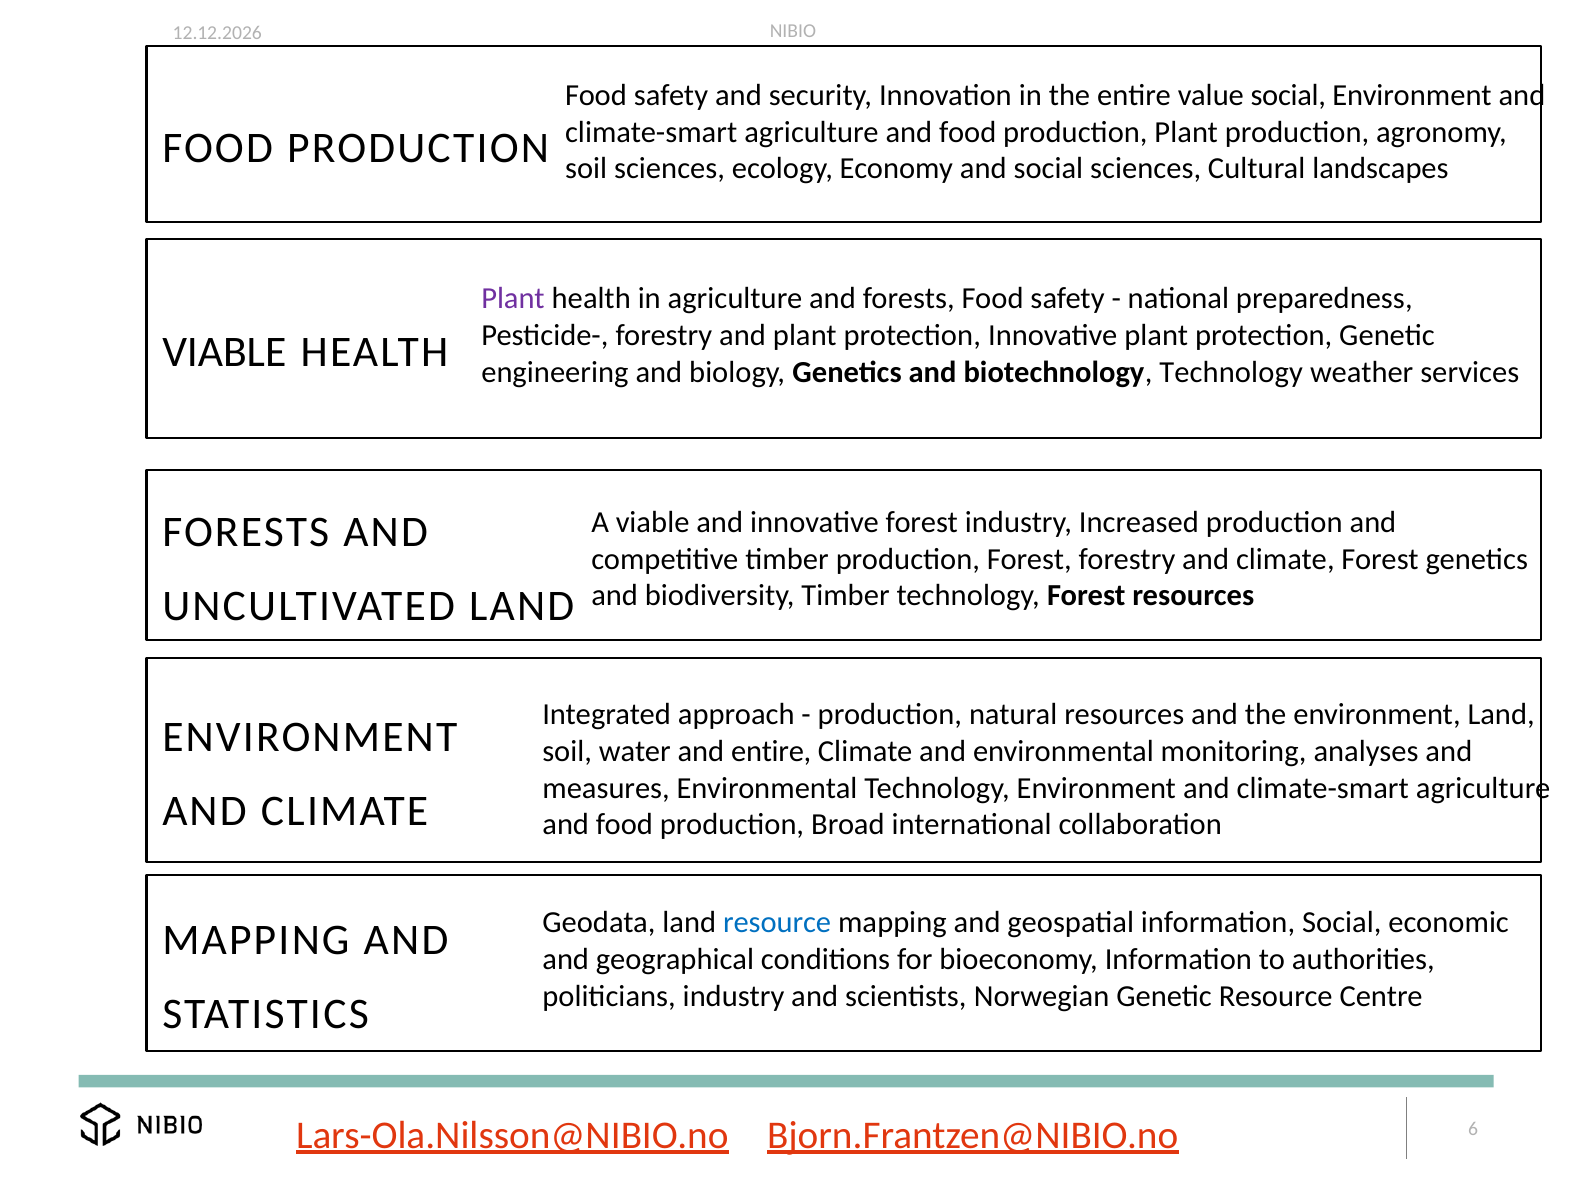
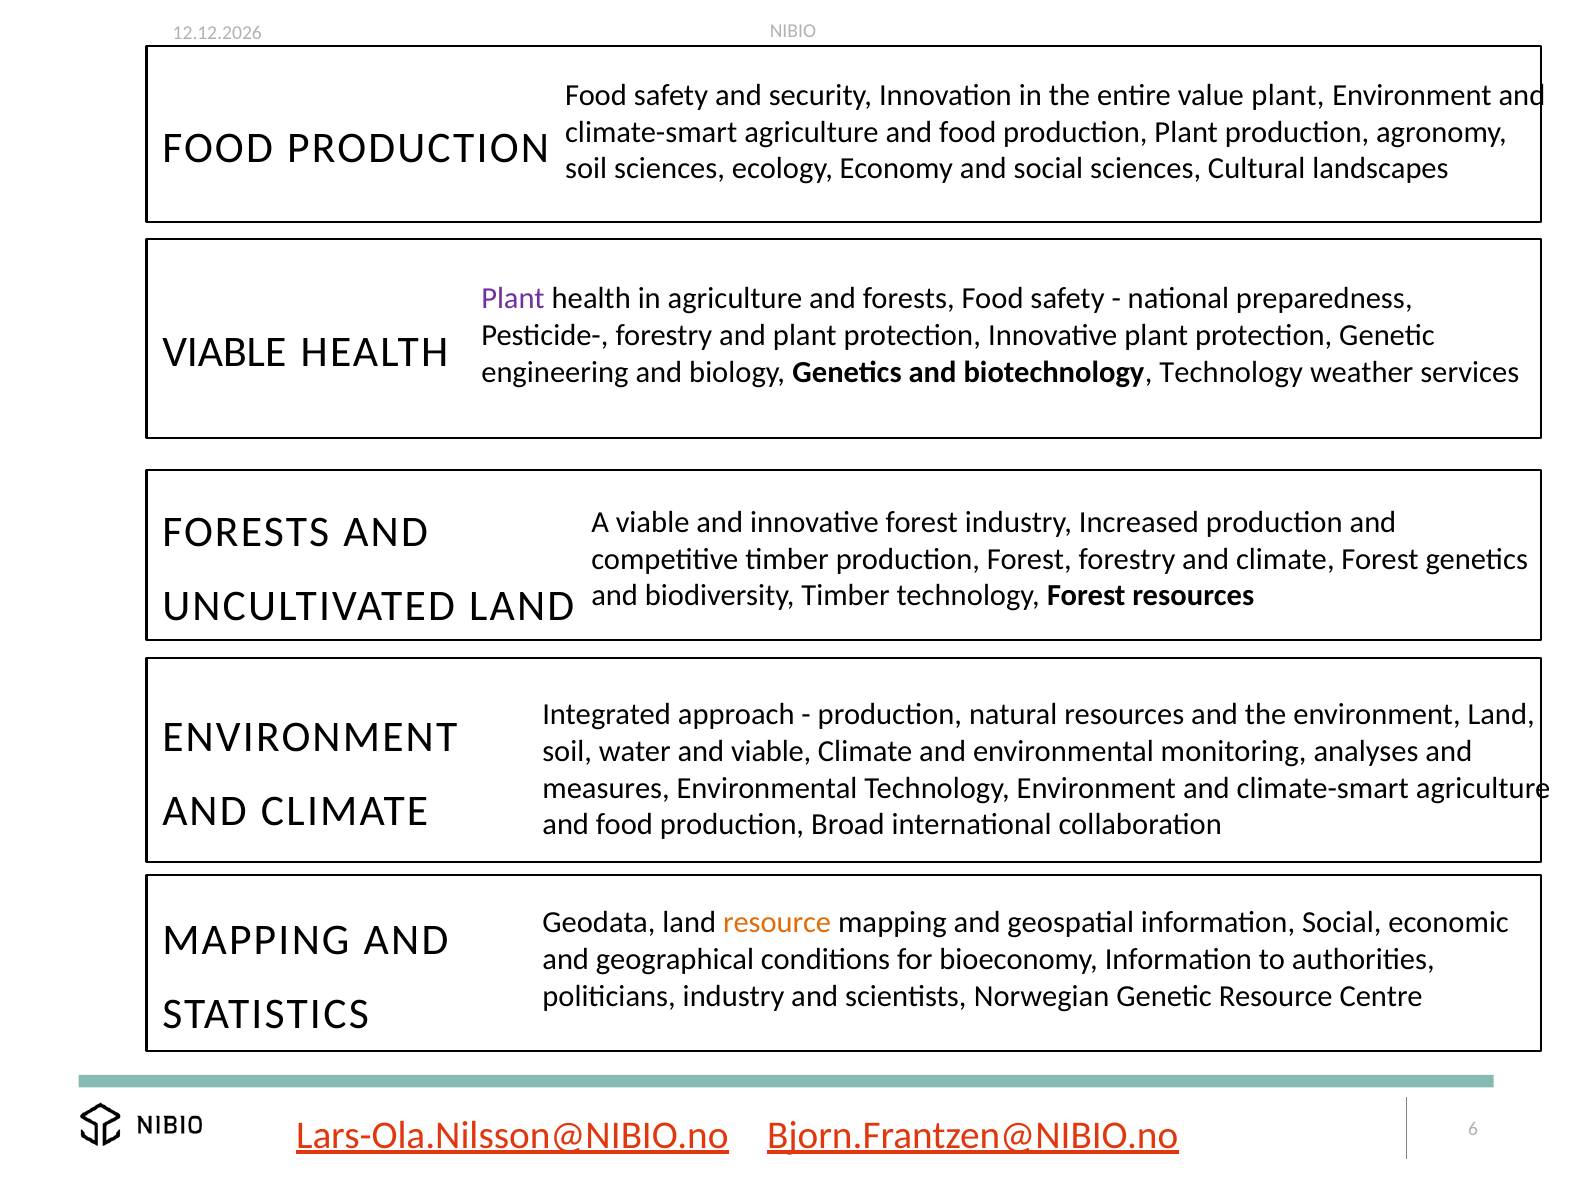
value social: social -> plant
and entire: entire -> viable
resource at (777, 923) colour: blue -> orange
